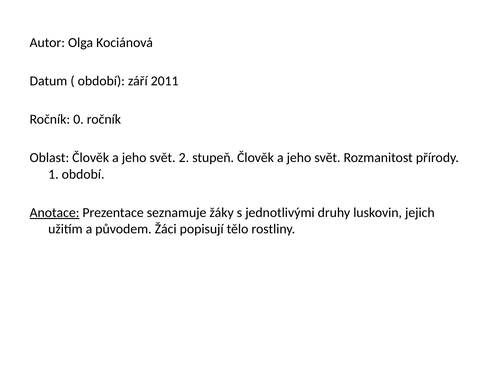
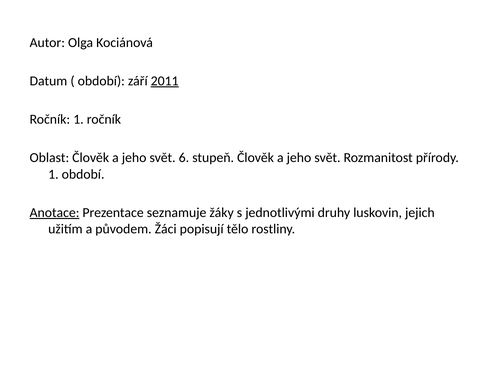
2011 underline: none -> present
Ročník 0: 0 -> 1
2: 2 -> 6
